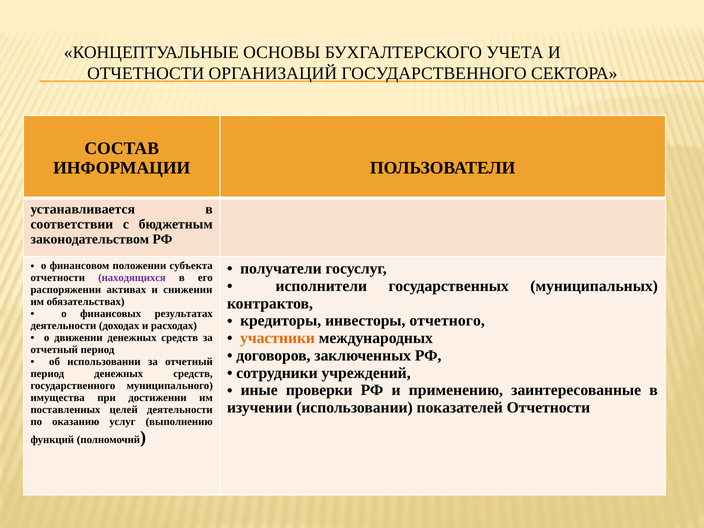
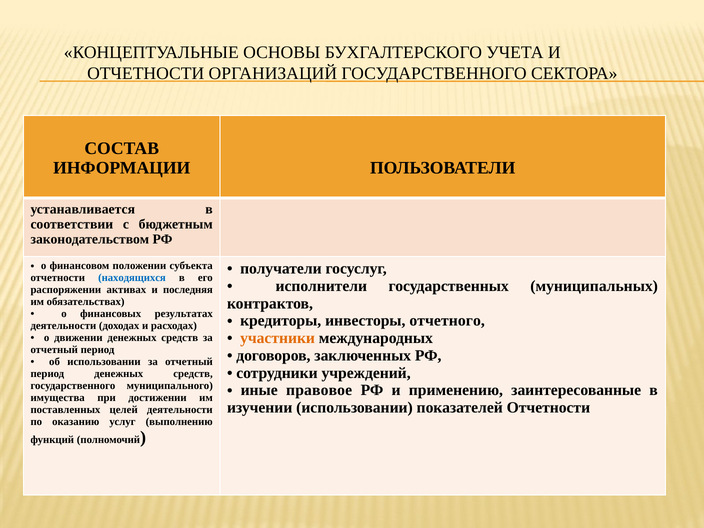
находящихся colour: purple -> blue
снижении: снижении -> последняя
проверки: проверки -> правовое
